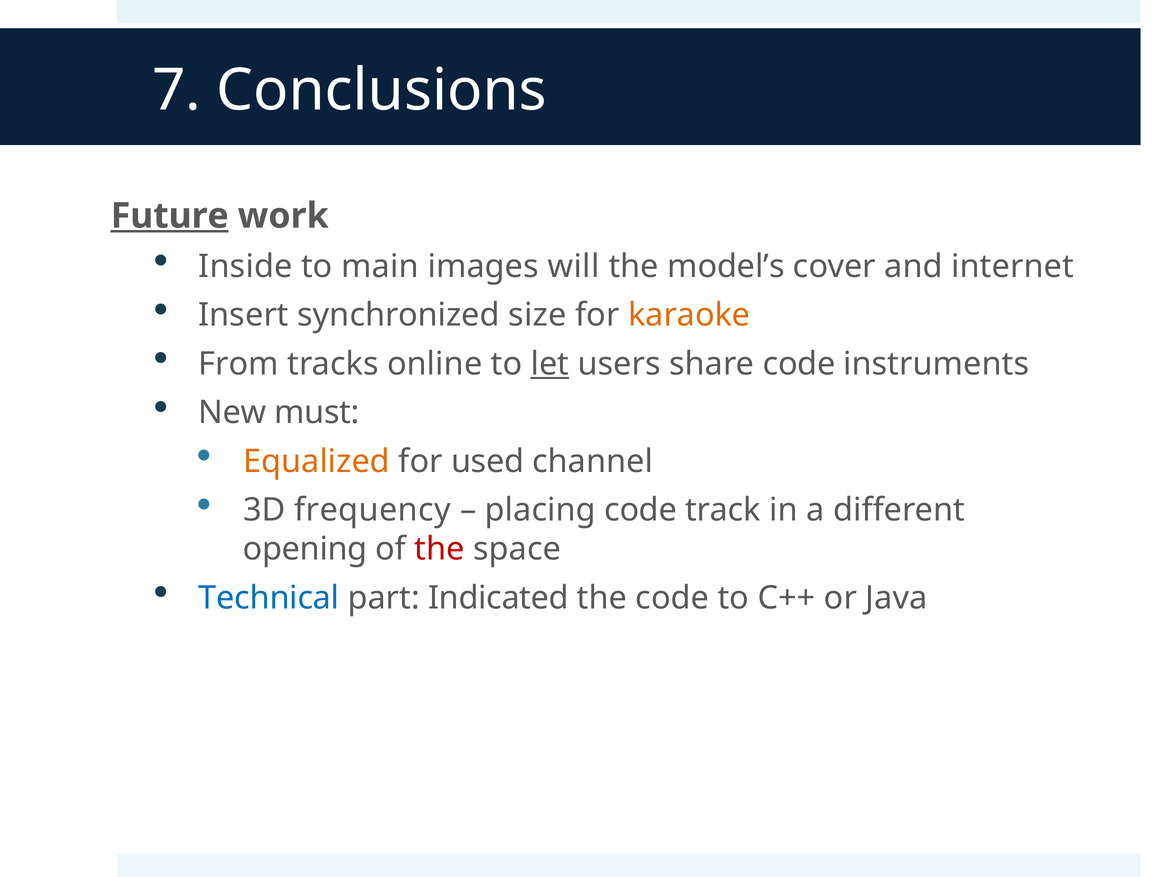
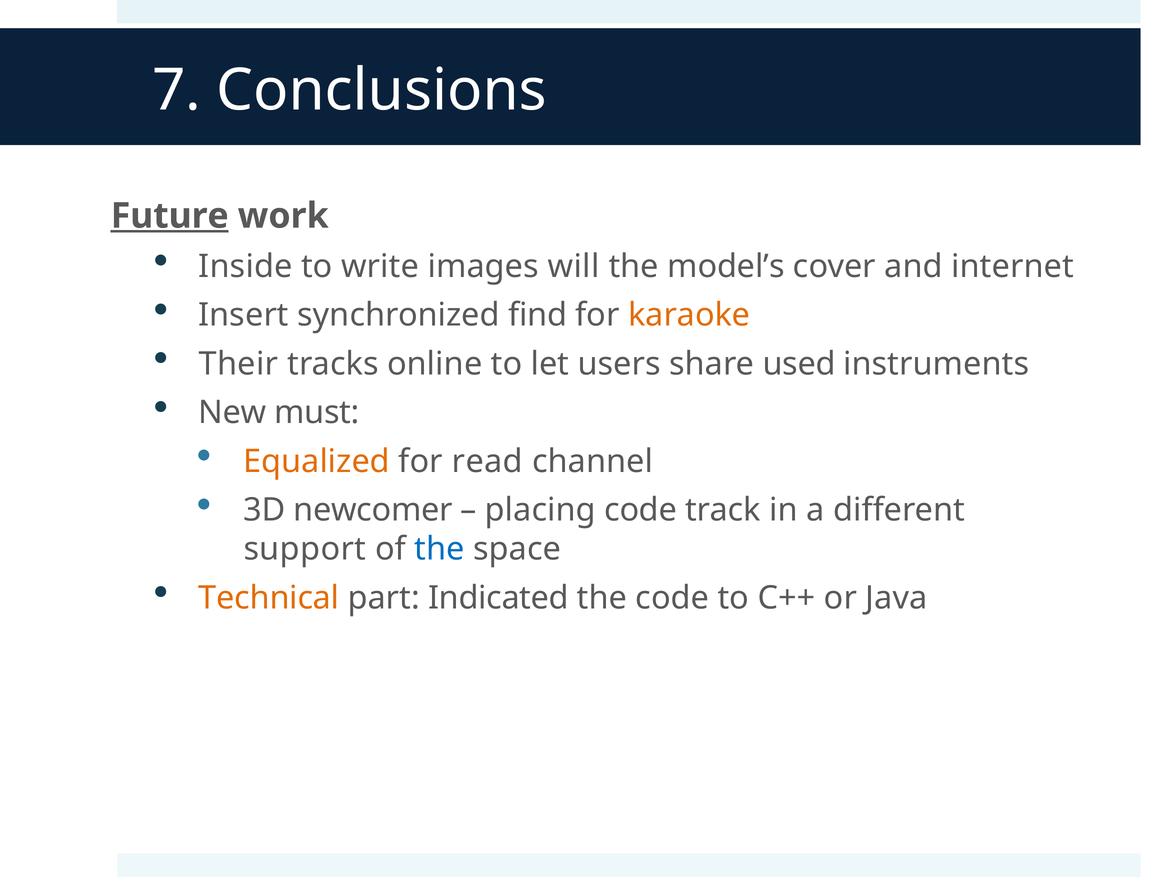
main: main -> write
size: size -> find
From: From -> Their
let underline: present -> none
share code: code -> used
used: used -> read
frequency: frequency -> newcomer
opening: opening -> support
the at (440, 549) colour: red -> blue
Technical colour: blue -> orange
